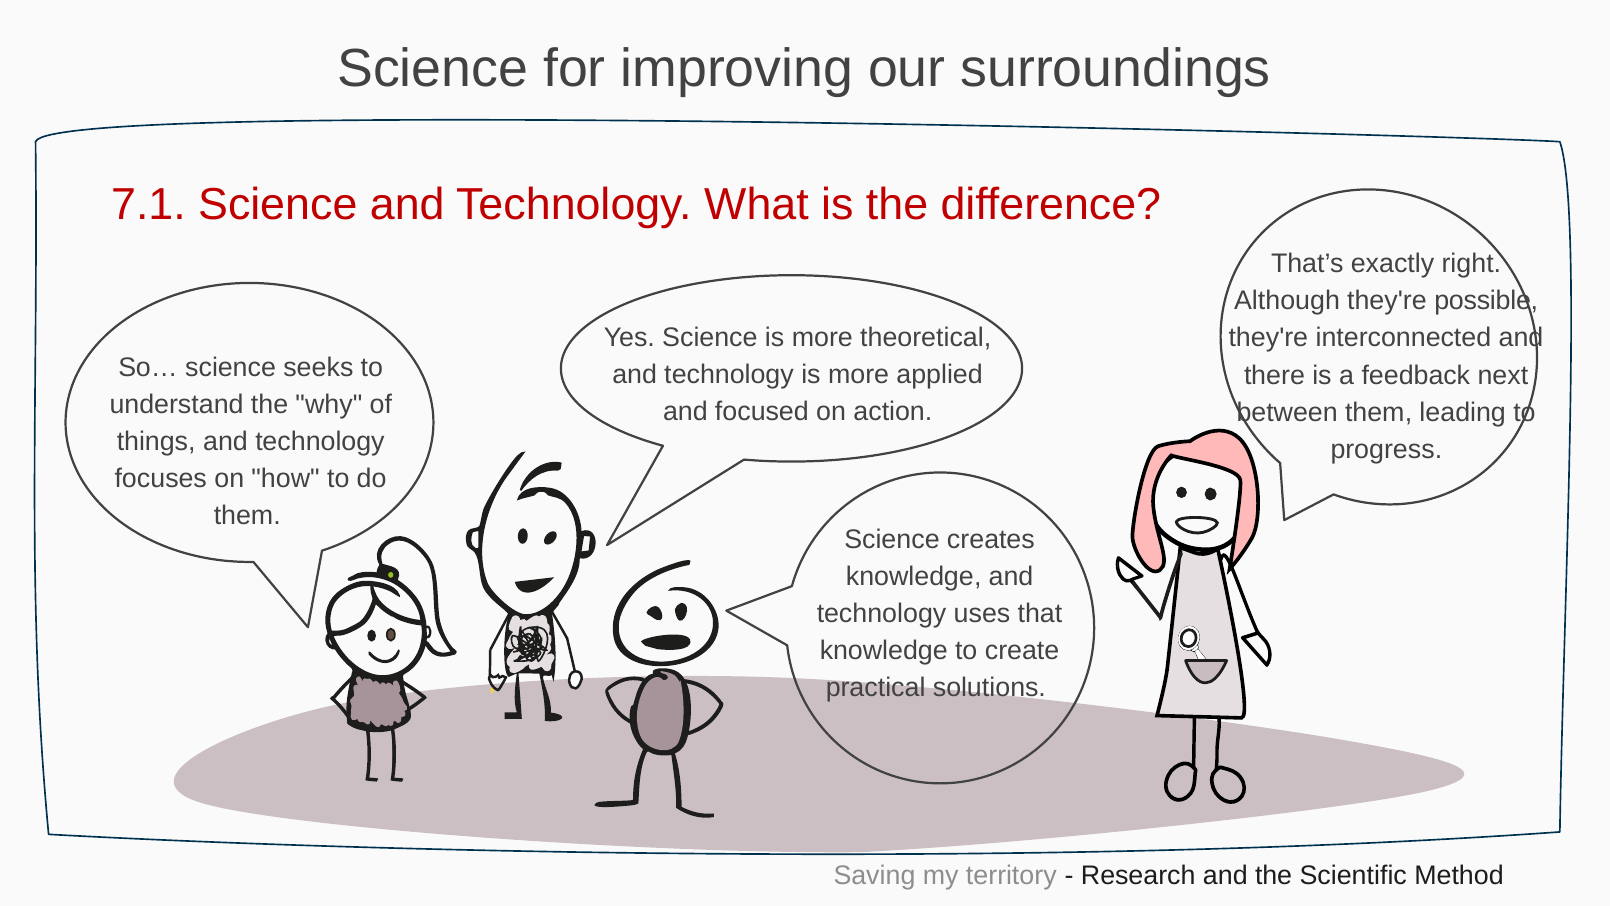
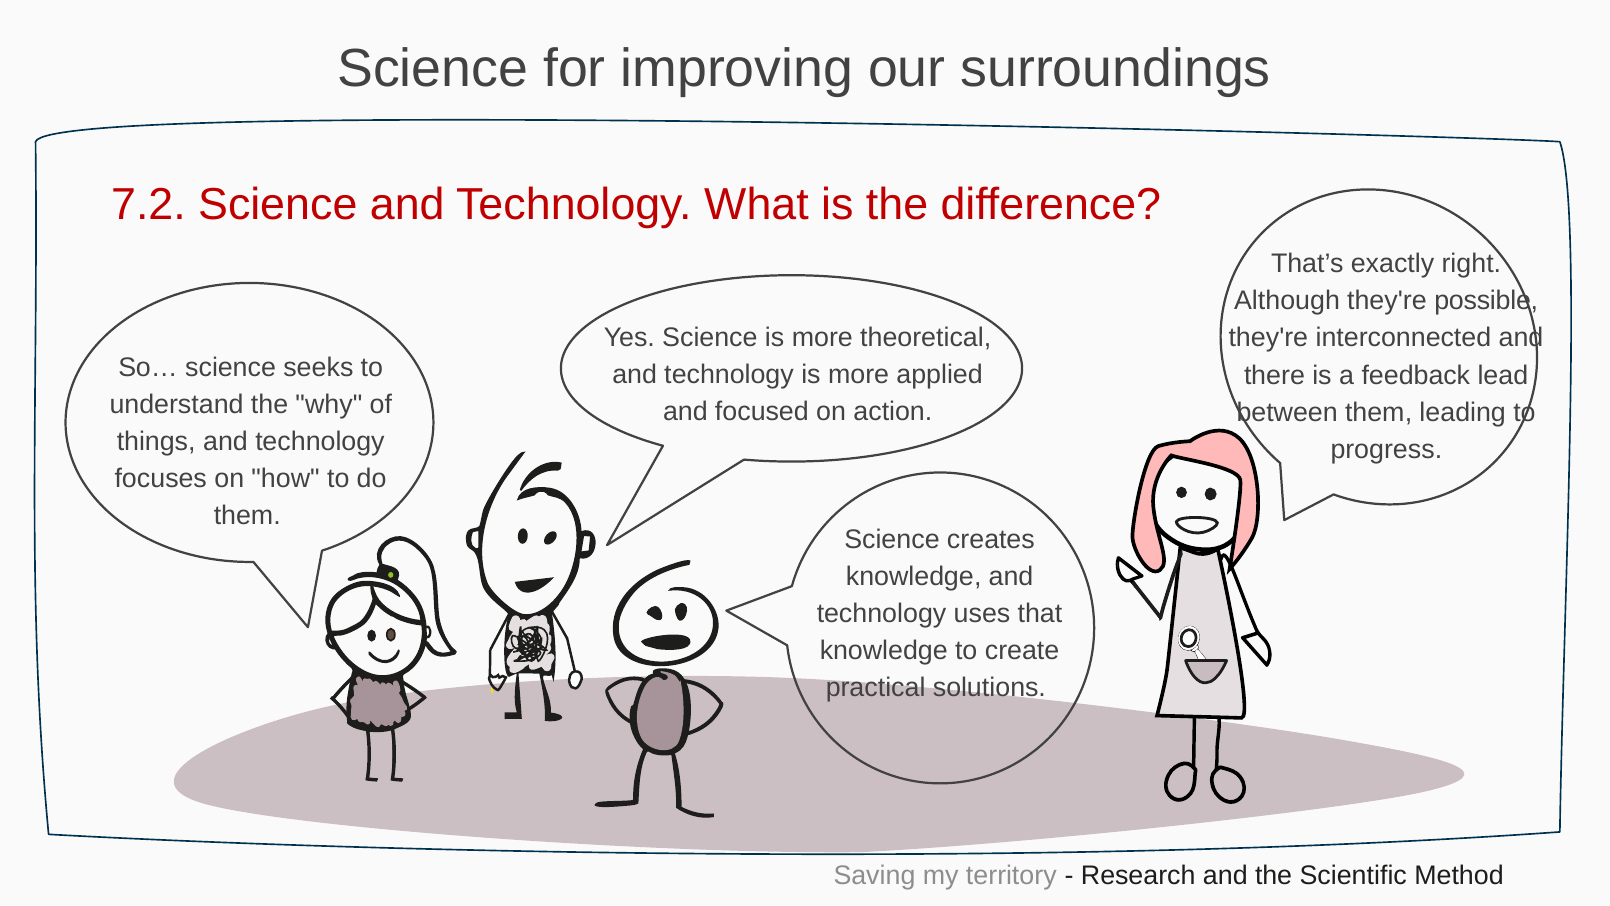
7.1: 7.1 -> 7.2
next: next -> lead
